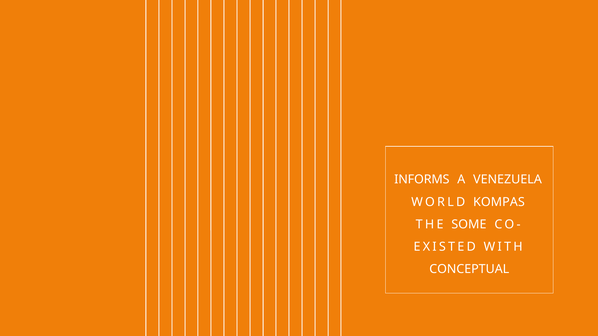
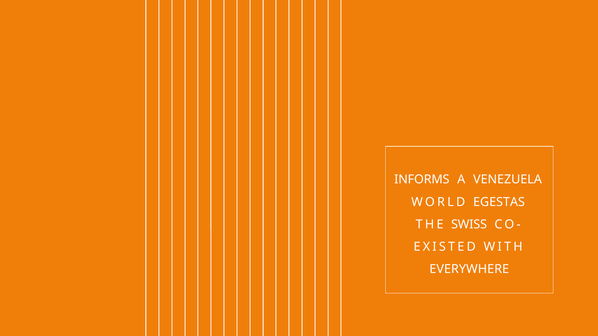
KOMPAS: KOMPAS -> EGESTAS
SOME: SOME -> SWISS
CONCEPTUAL: CONCEPTUAL -> EVERYWHERE
